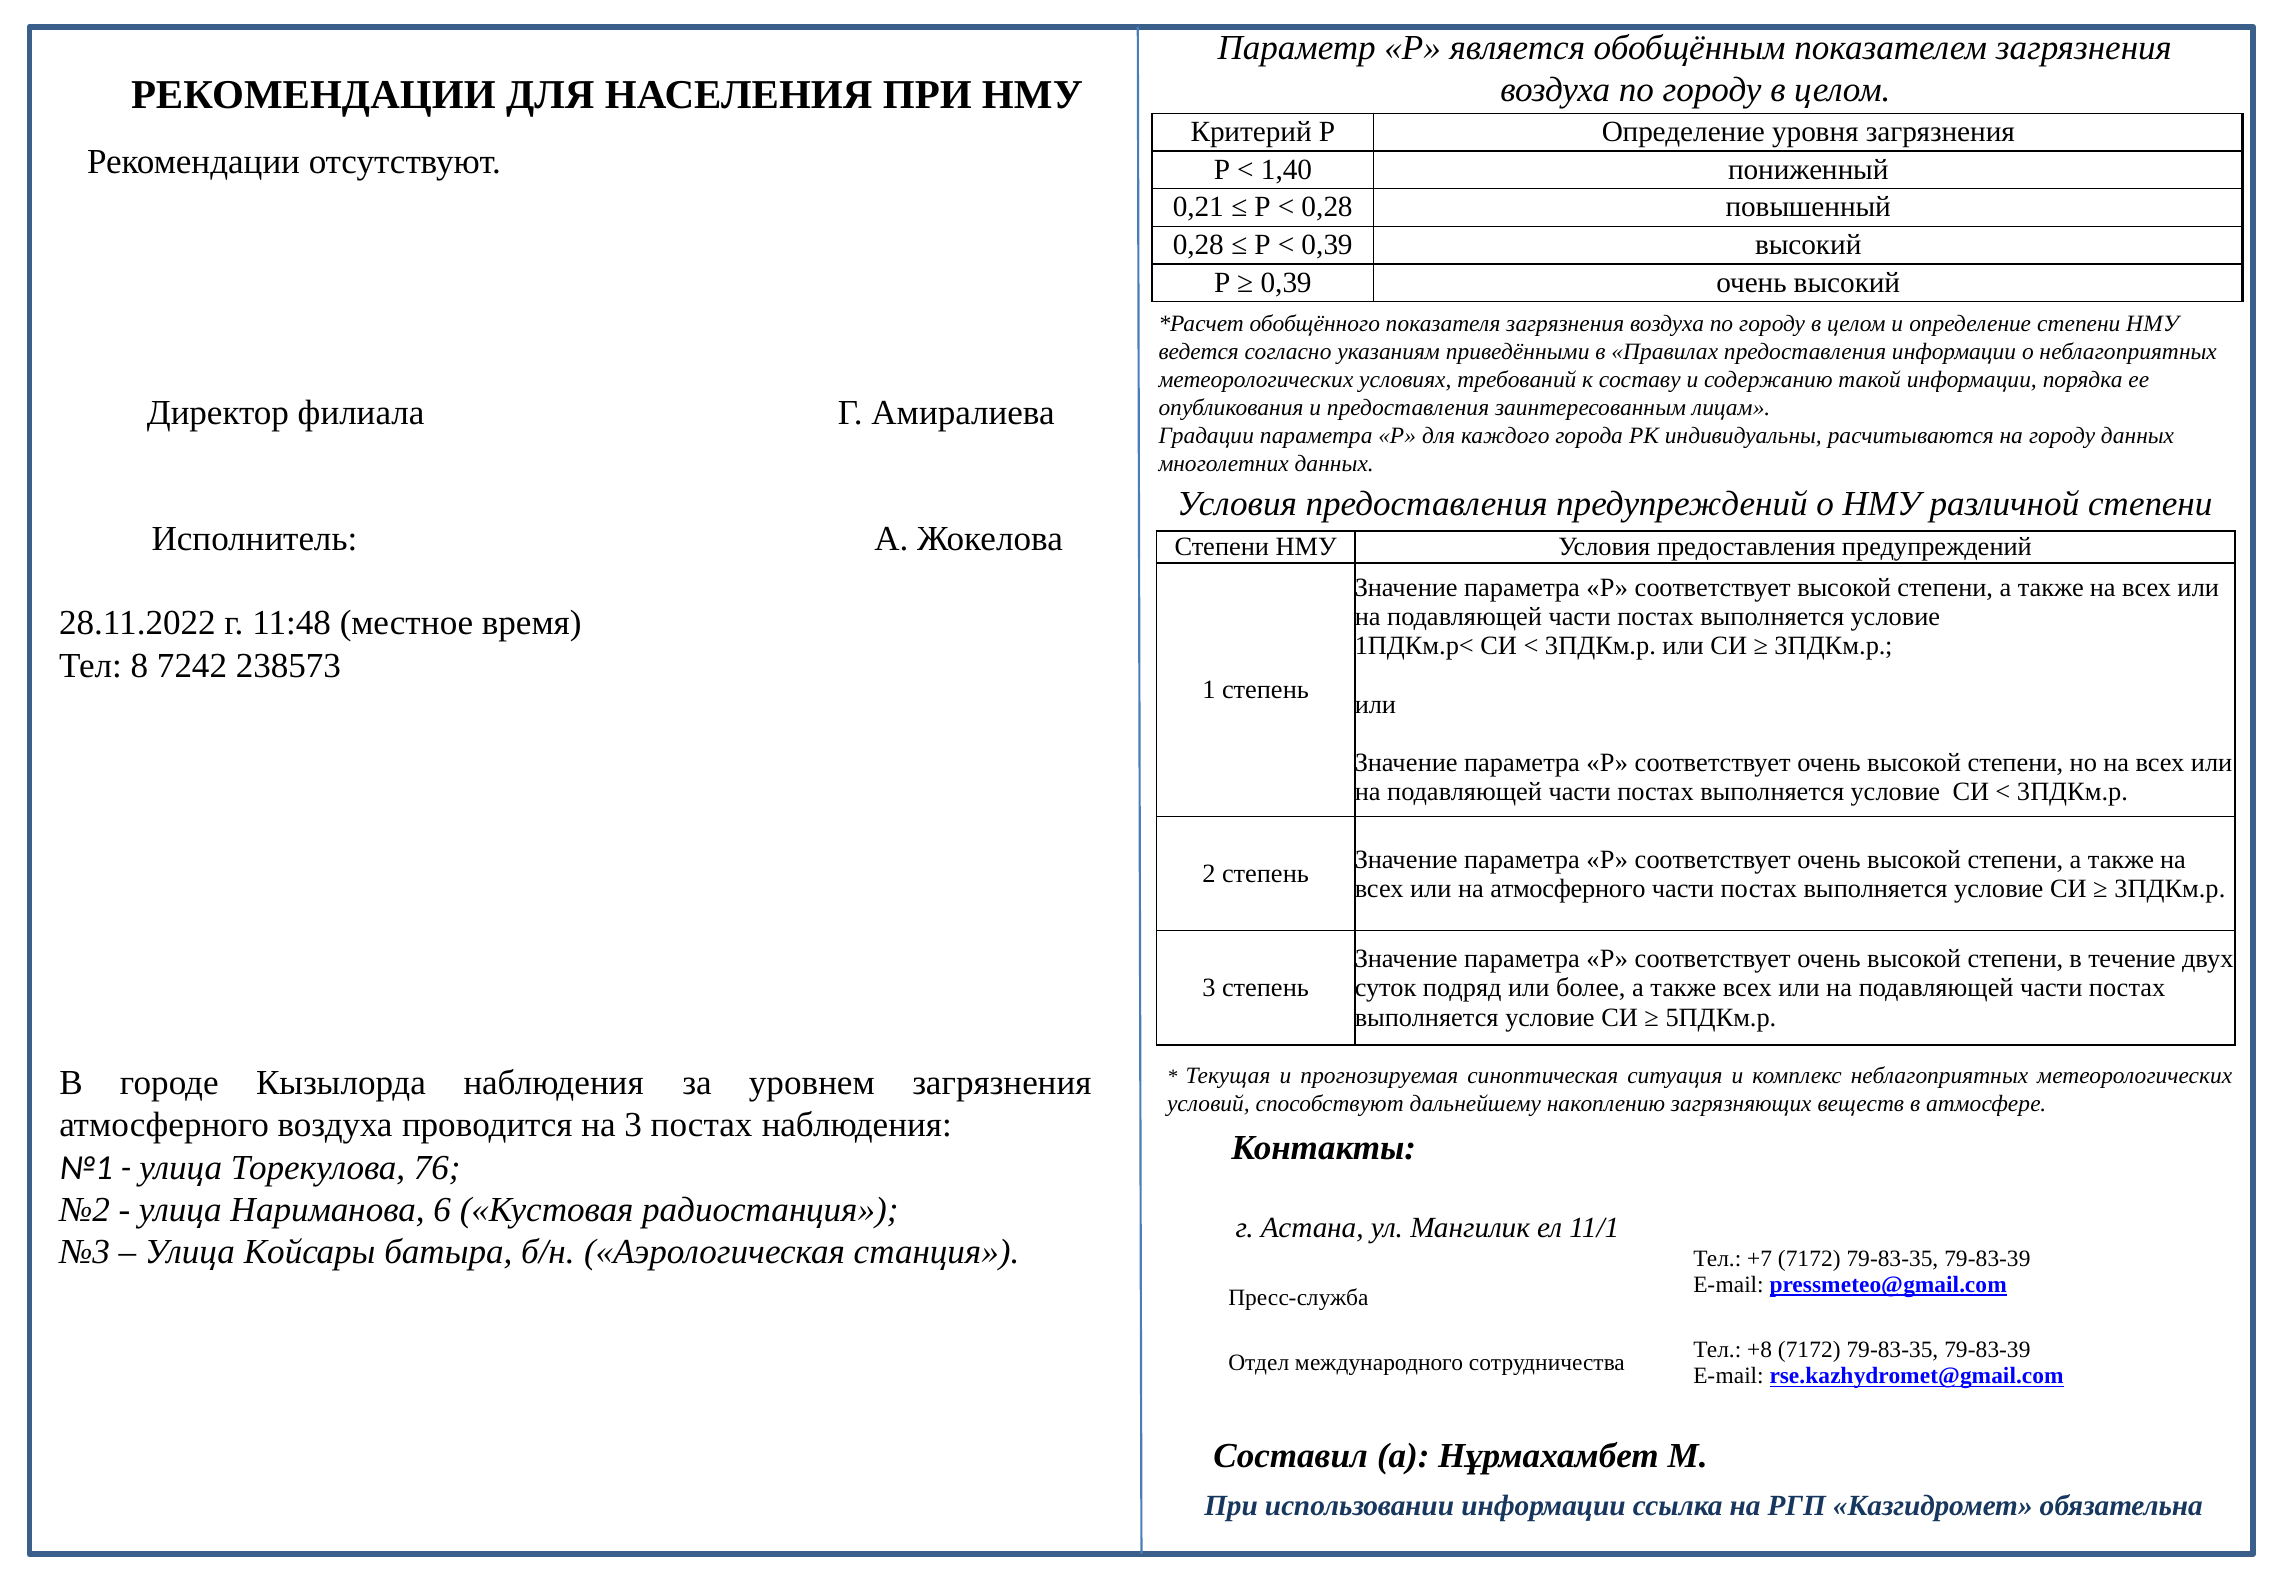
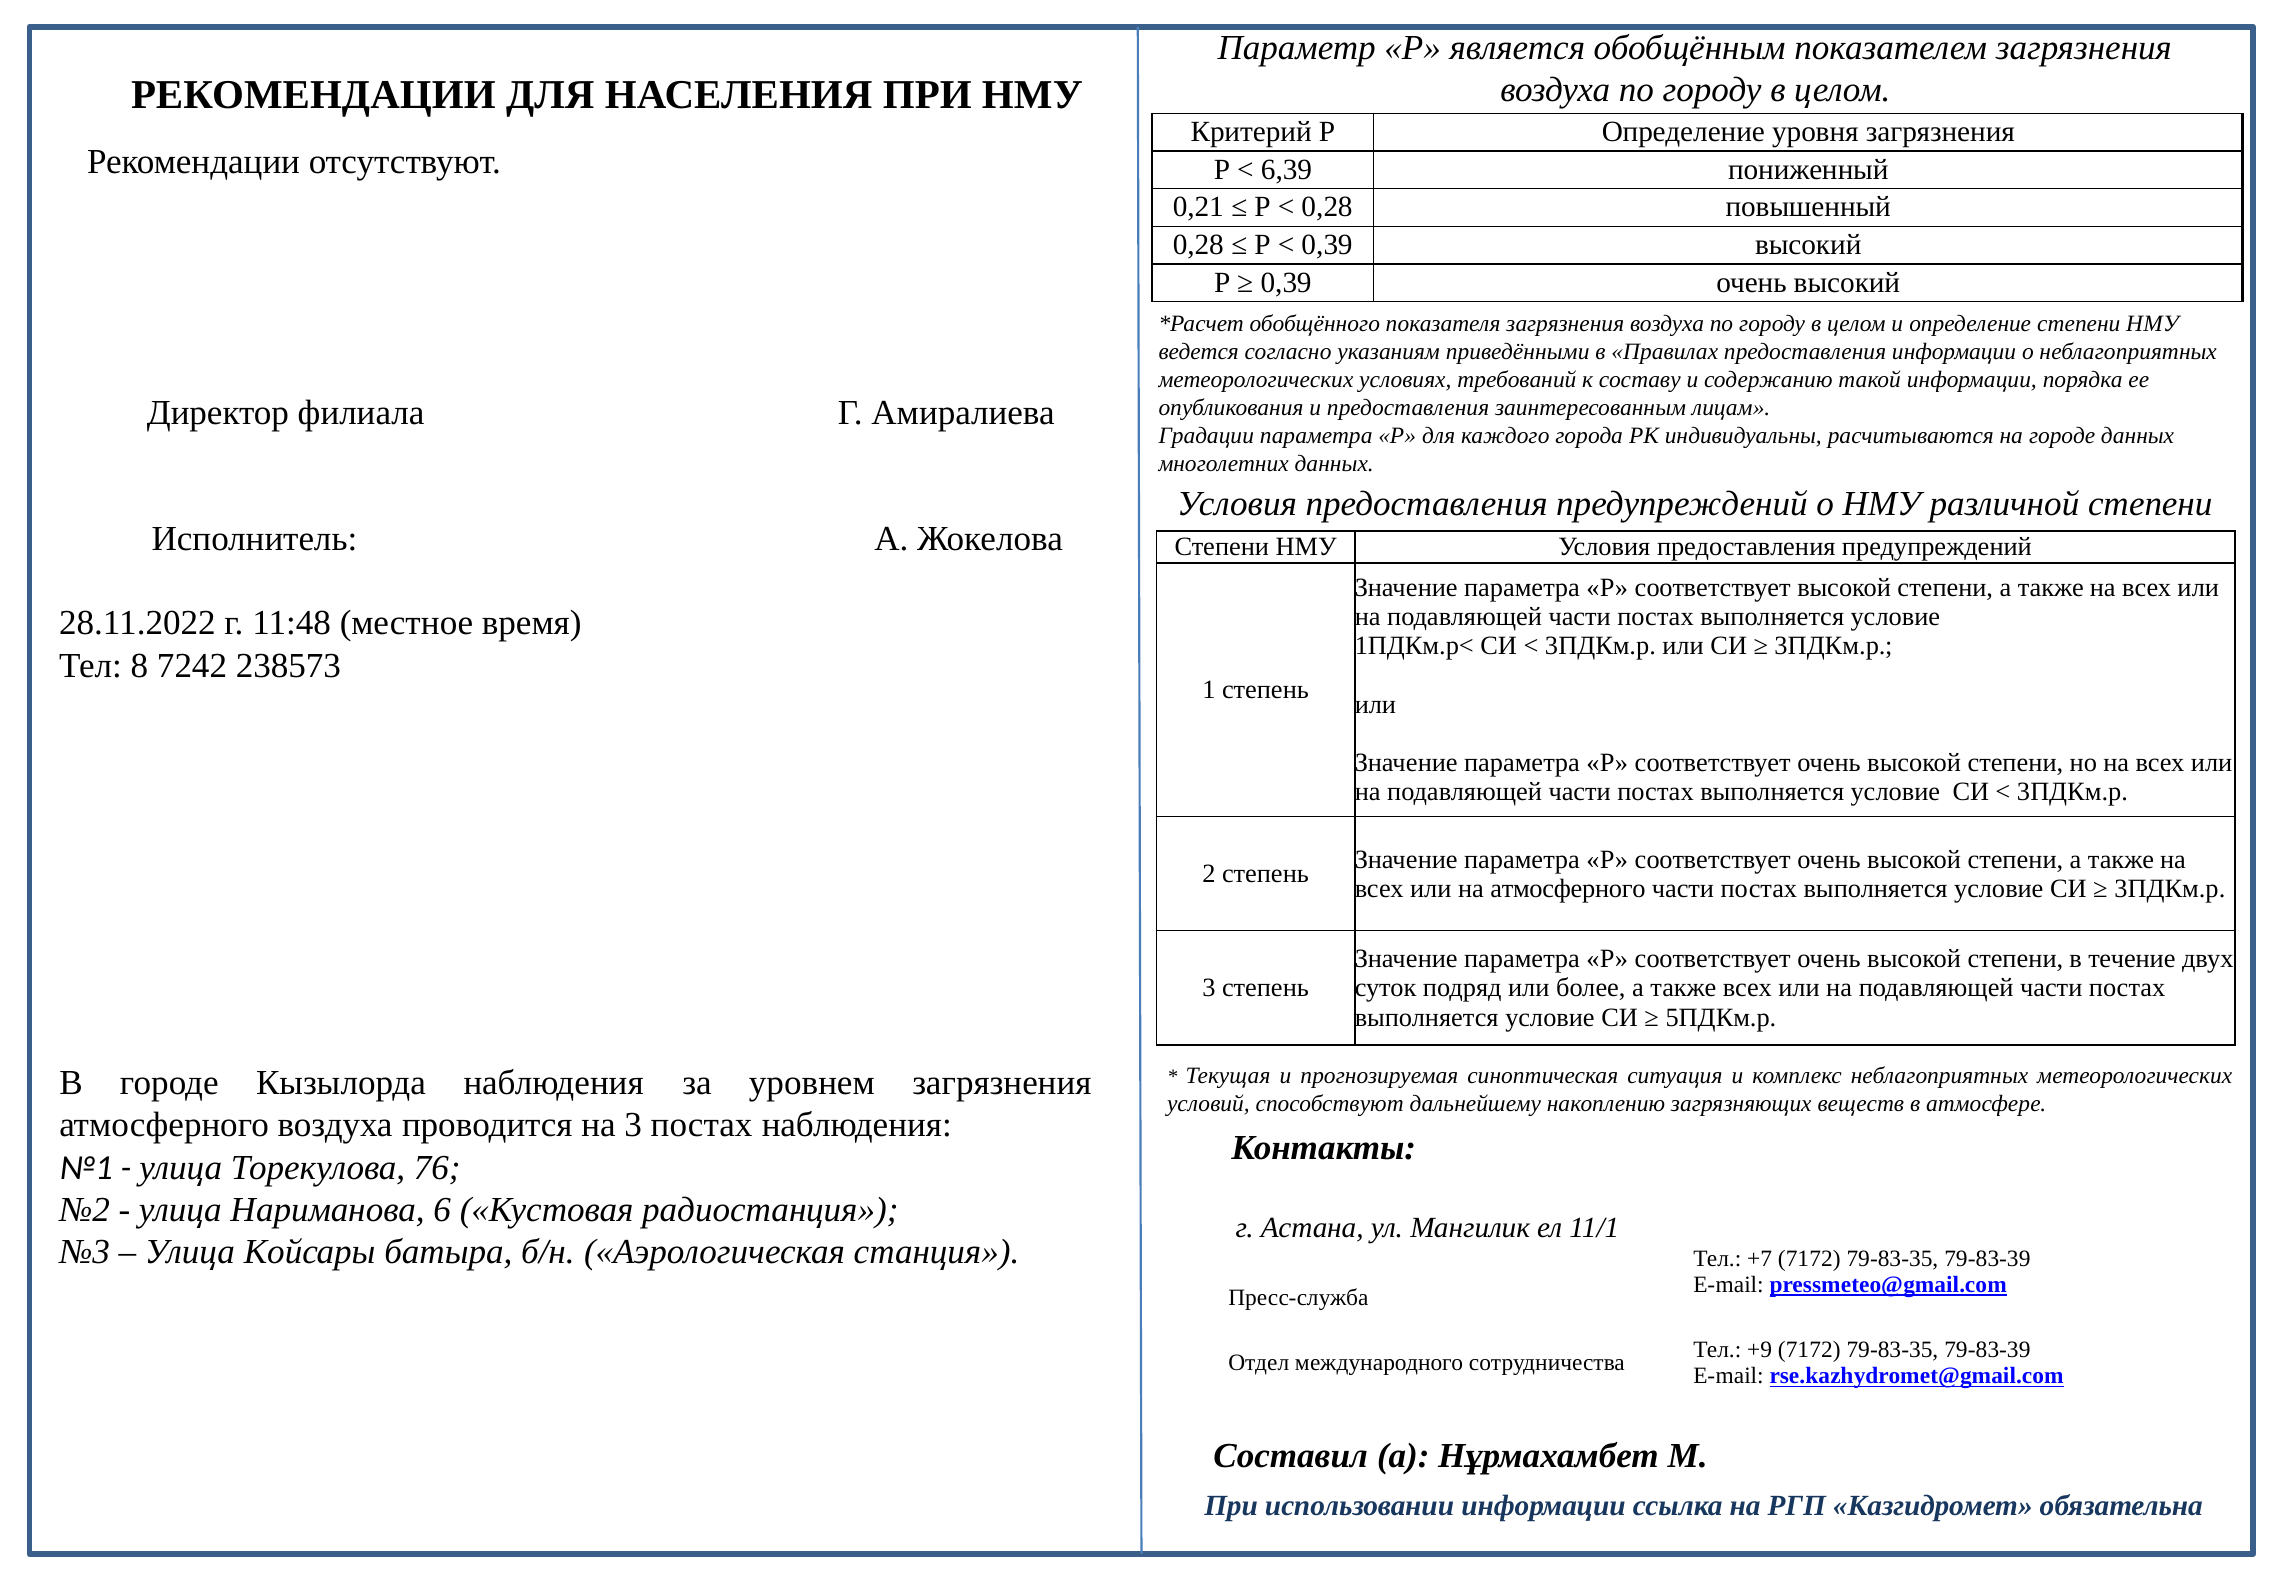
1,40: 1,40 -> 6,39
на городу: городу -> городе
+8: +8 -> +9
